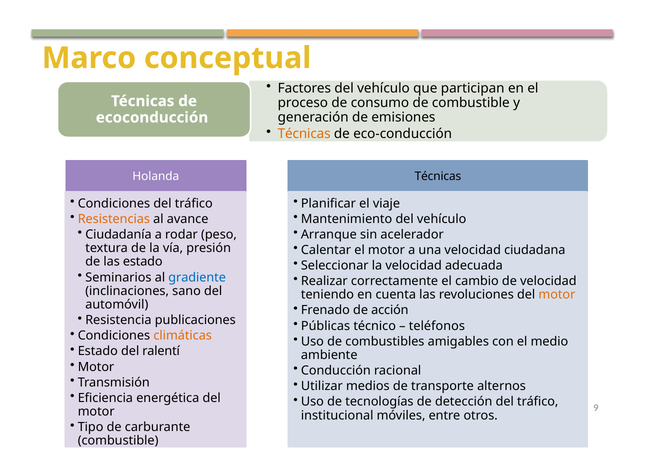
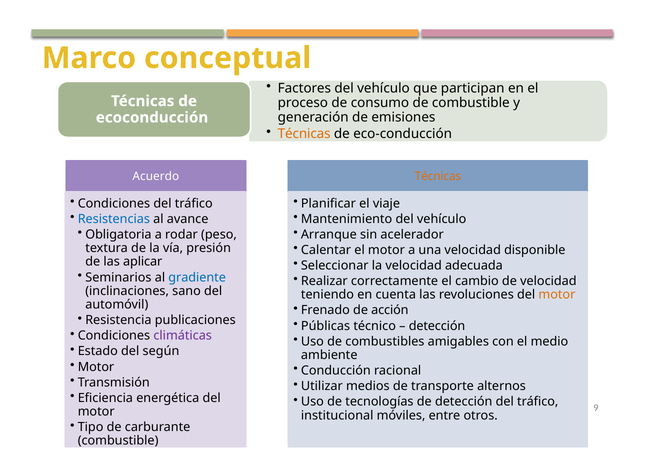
Holanda: Holanda -> Acuerdo
Técnicas at (438, 176) colour: black -> orange
Resistencias colour: orange -> blue
Ciudadanía: Ciudadanía -> Obligatoria
ciudadana: ciudadana -> disponible
las estado: estado -> aplicar
teléfonos at (437, 326): teléfonos -> detección
climáticas colour: orange -> purple
ralentí: ralentí -> según
